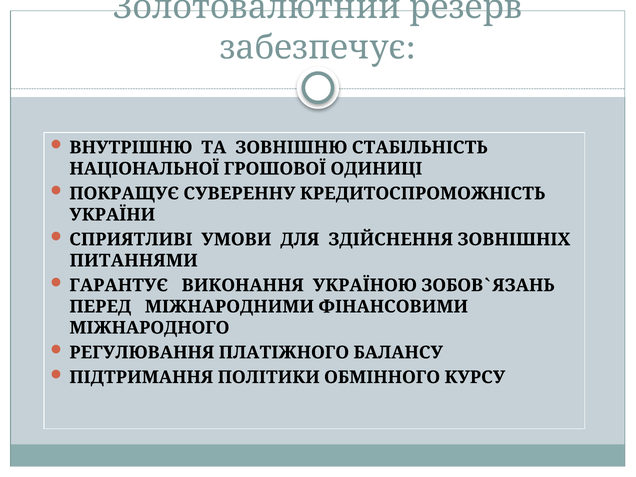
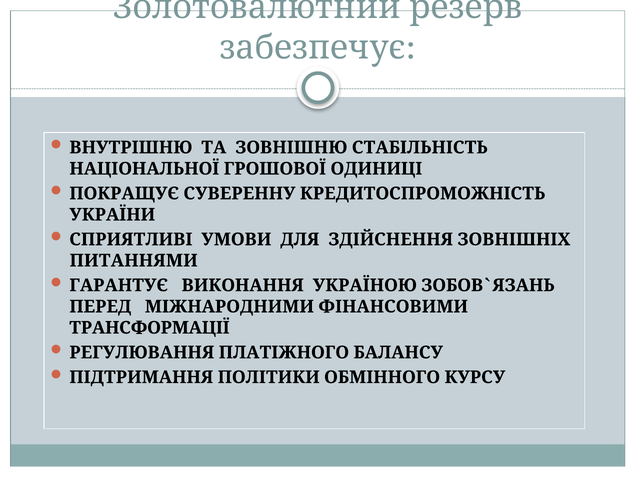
МІЖНАРОДНОГО: МІЖНАРОДНОГО -> ТРАНСФОРМАЦІЇ
